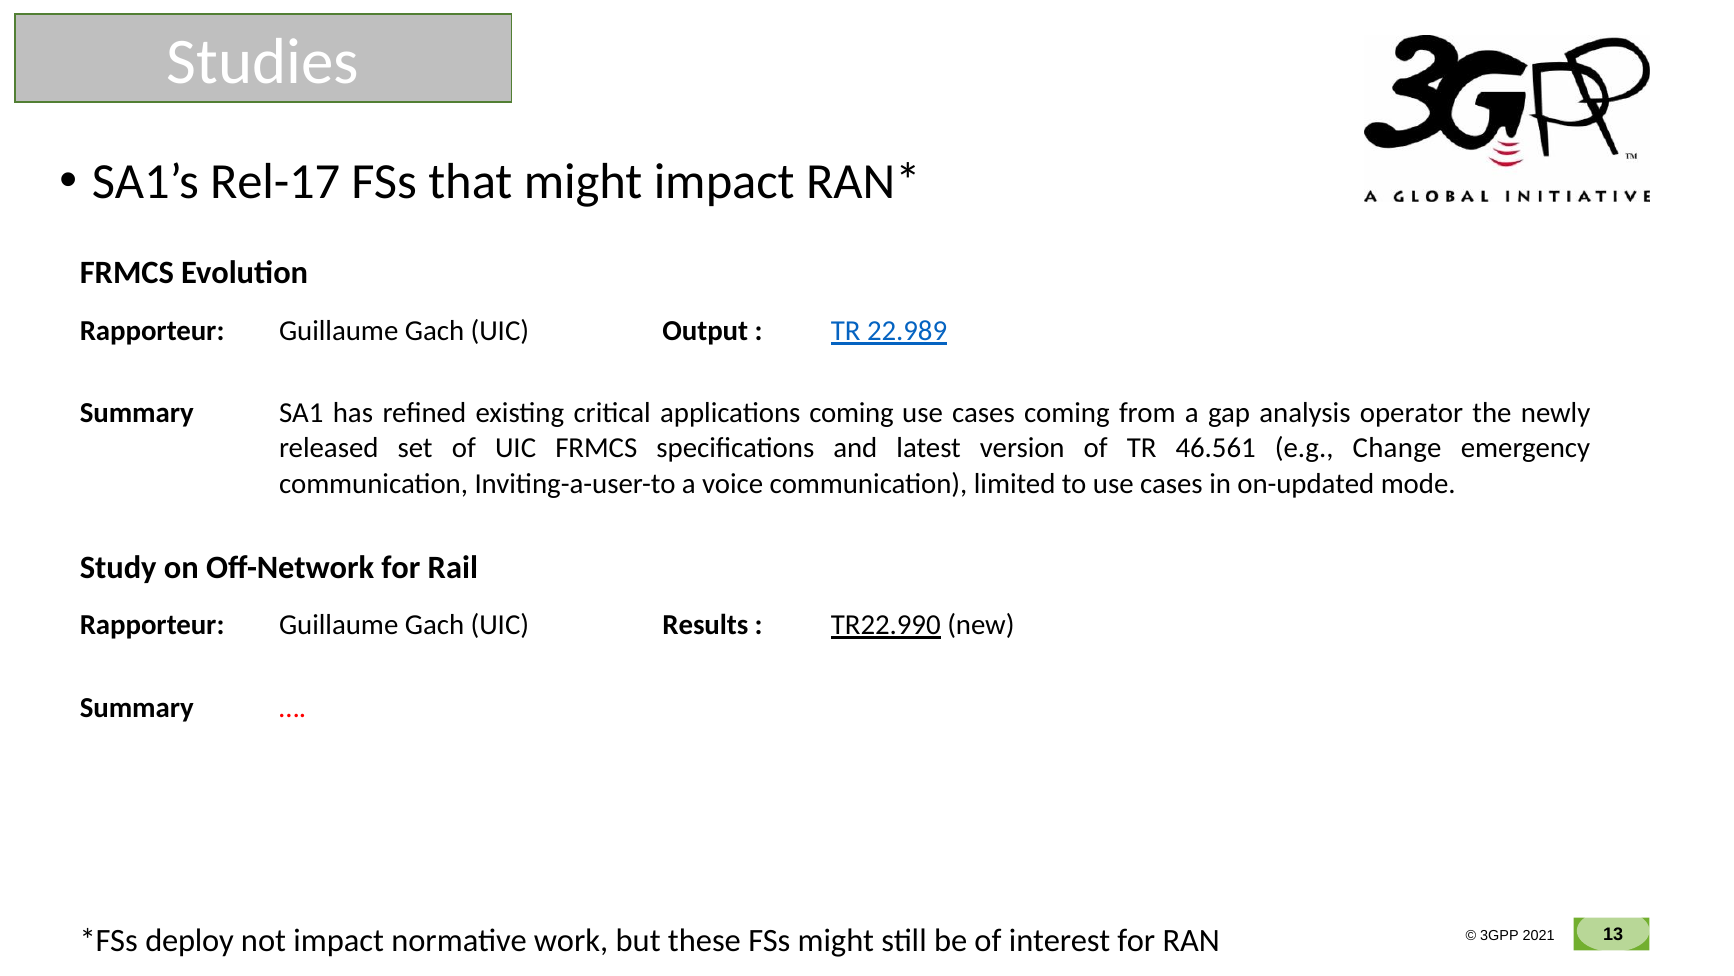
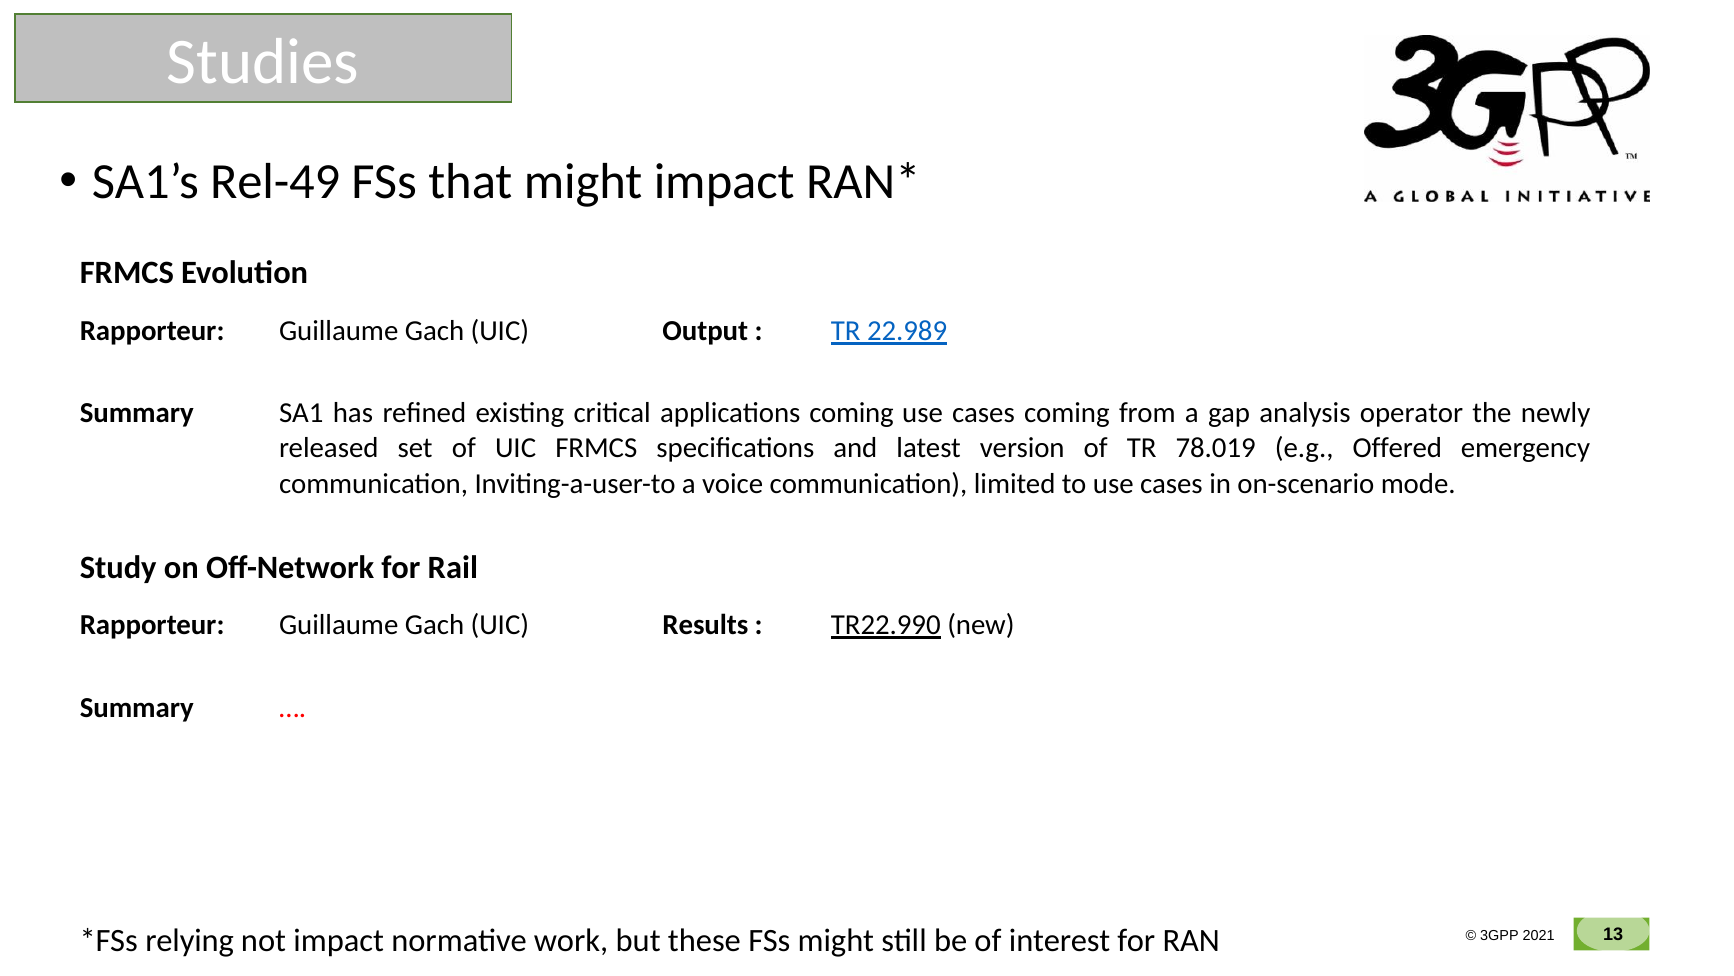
Rel-17: Rel-17 -> Rel-49
46.561: 46.561 -> 78.019
Change: Change -> Offered
on-updated: on-updated -> on-scenario
deploy: deploy -> relying
